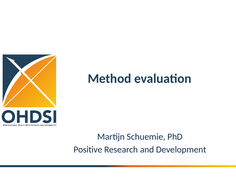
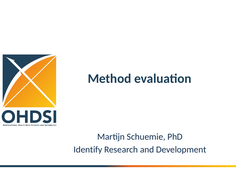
Positive: Positive -> Identify
